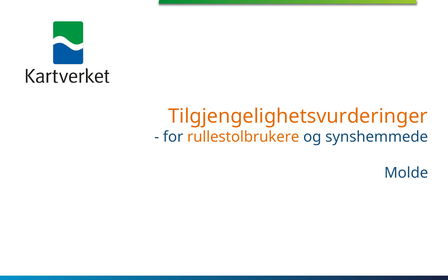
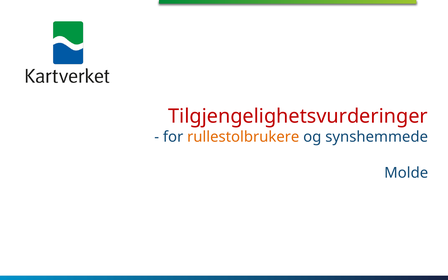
Tilgjengelighetsvurderinger colour: orange -> red
